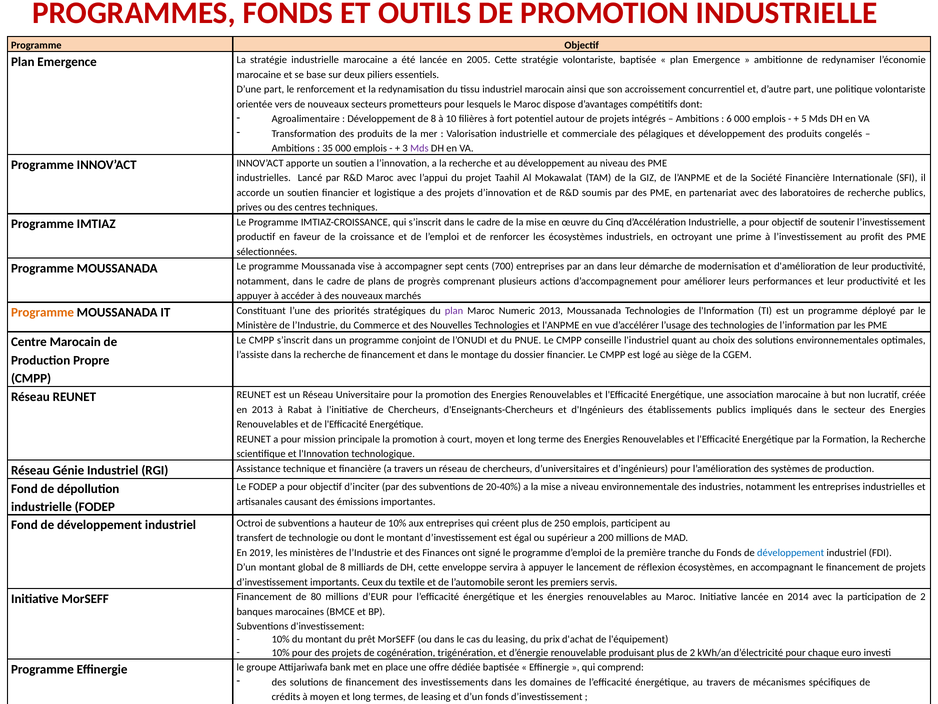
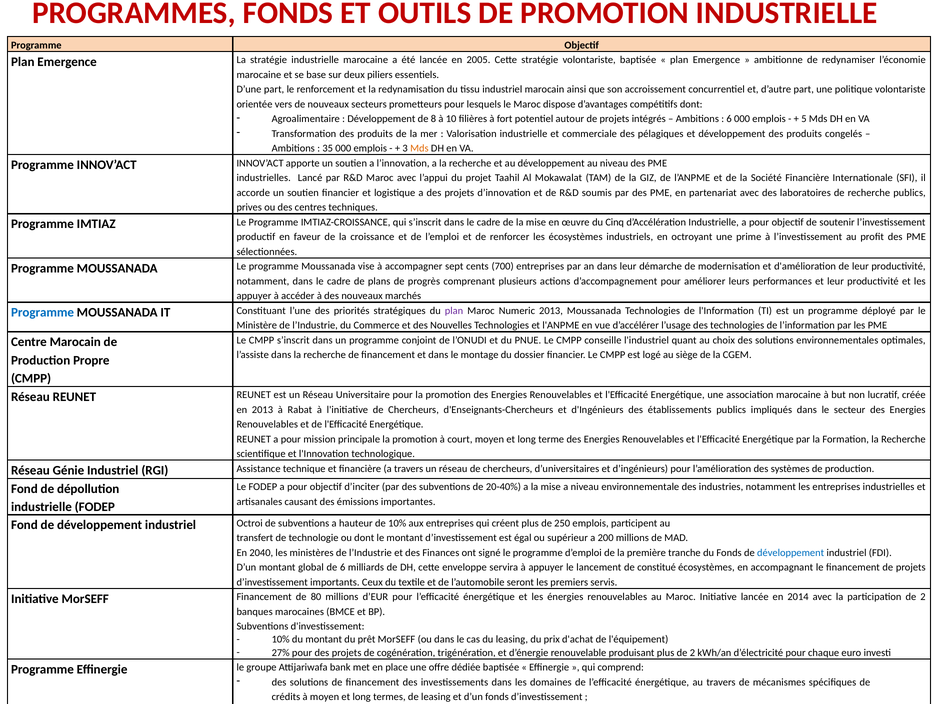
Mds at (419, 148) colour: purple -> orange
Programme at (43, 312) colour: orange -> blue
2019: 2019 -> 2040
global de 8: 8 -> 6
réflexion: réflexion -> constitué
10% at (281, 652): 10% -> 27%
